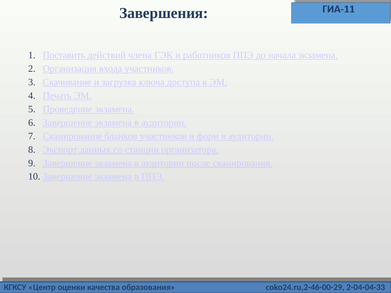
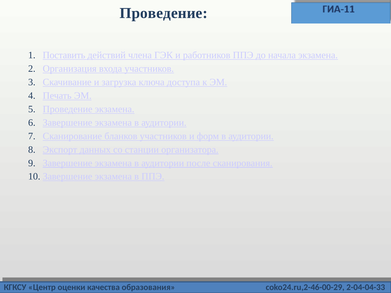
Завершения at (164, 13): Завершения -> Проведение
